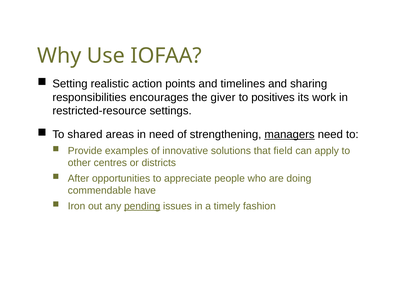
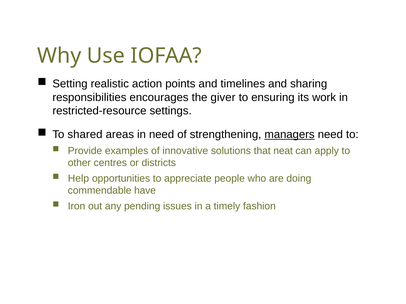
positives: positives -> ensuring
field: field -> neat
After: After -> Help
pending underline: present -> none
